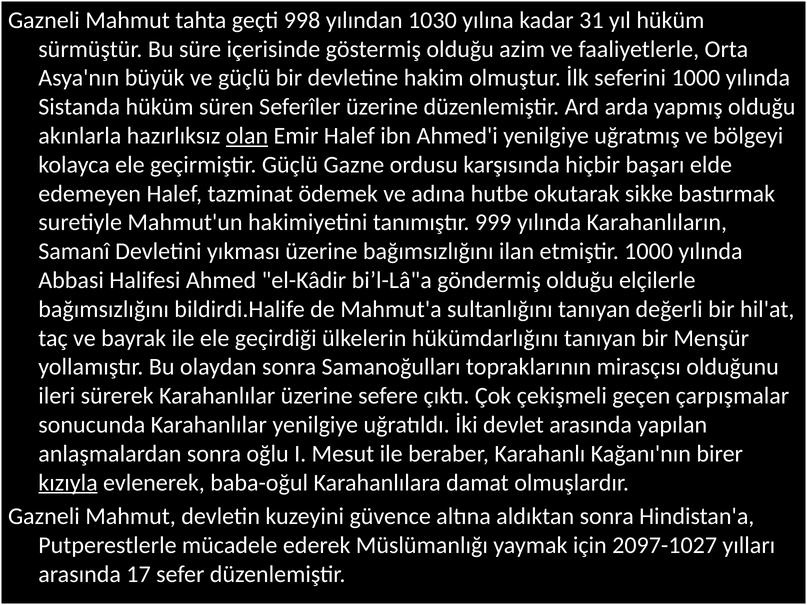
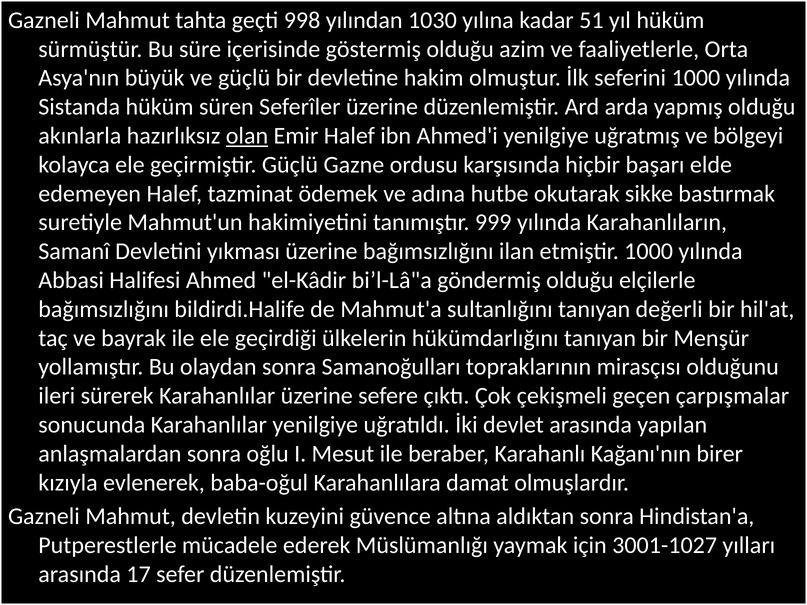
31: 31 -> 51
kızıyla underline: present -> none
2097-1027: 2097-1027 -> 3001-1027
